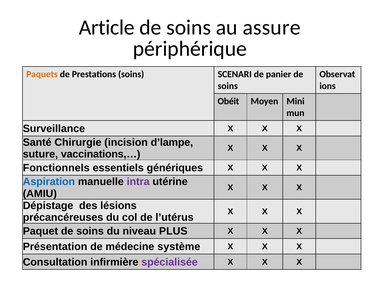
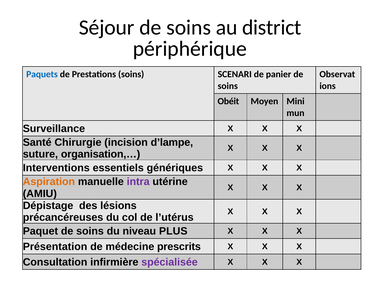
Article: Article -> Séjour
assure: assure -> district
Paquets colour: orange -> blue
vaccinations,…: vaccinations,… -> organisation,…
Fonctionnels: Fonctionnels -> Interventions
Aspiration colour: blue -> orange
système: système -> prescrits
